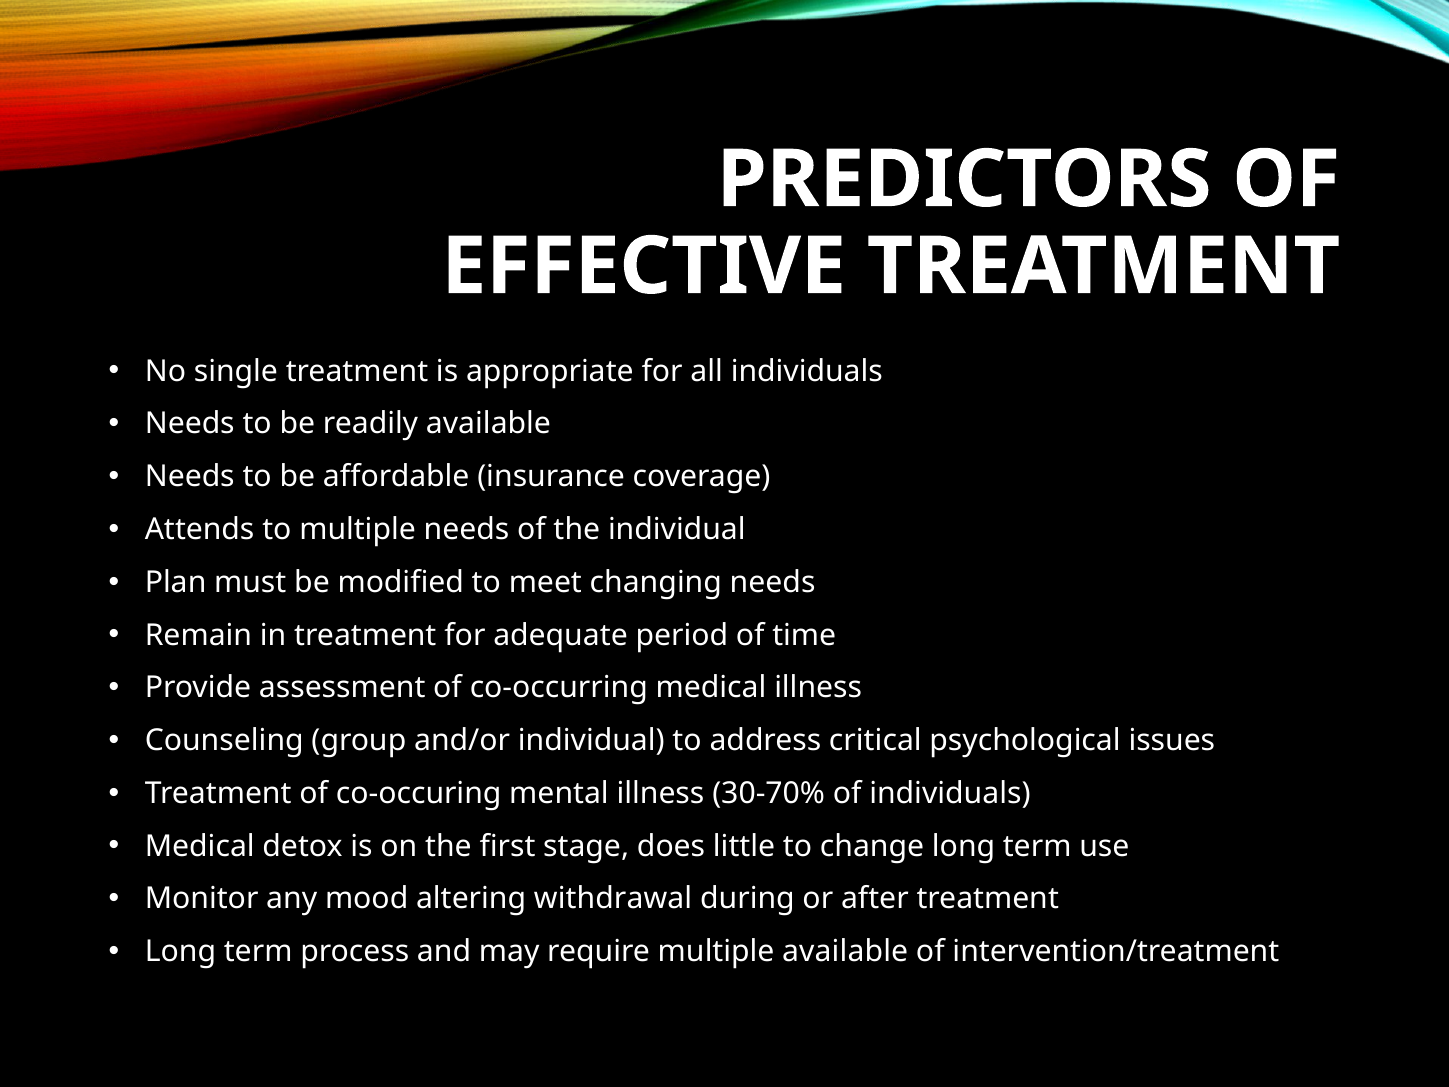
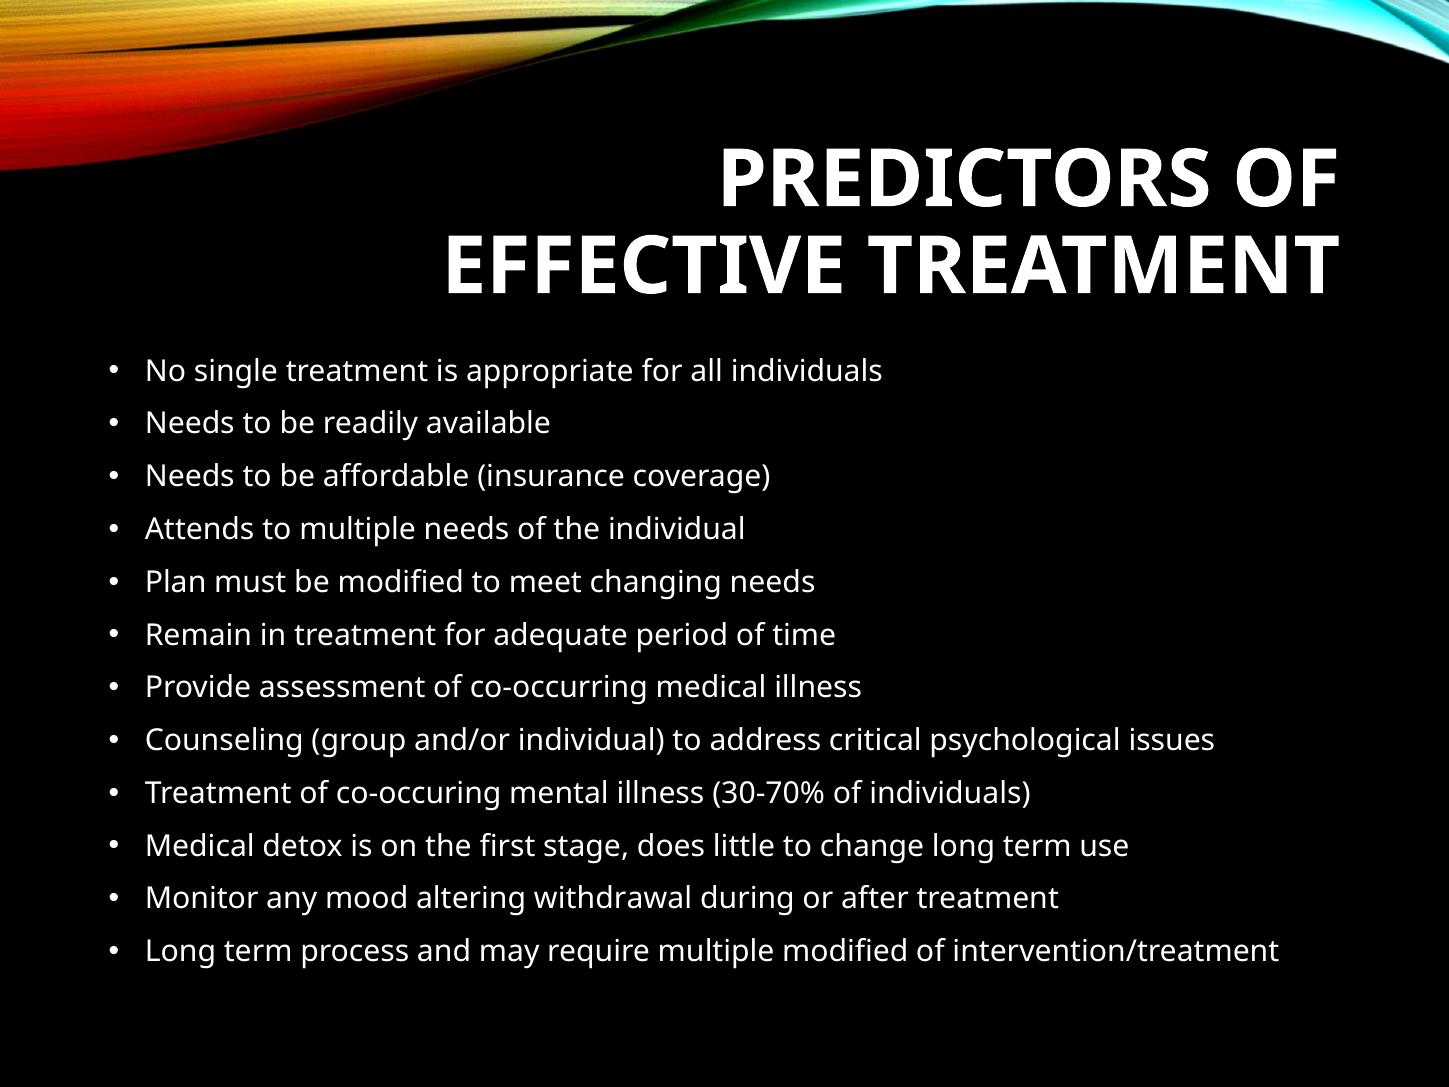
multiple available: available -> modified
